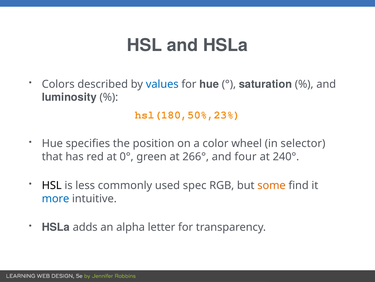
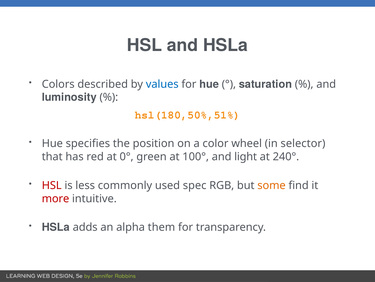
hsl(180,50%,23%: hsl(180,50%,23% -> hsl(180,50%,51%
266°: 266° -> 100°
four: four -> light
HSL at (52, 185) colour: black -> red
more colour: blue -> red
letter: letter -> them
